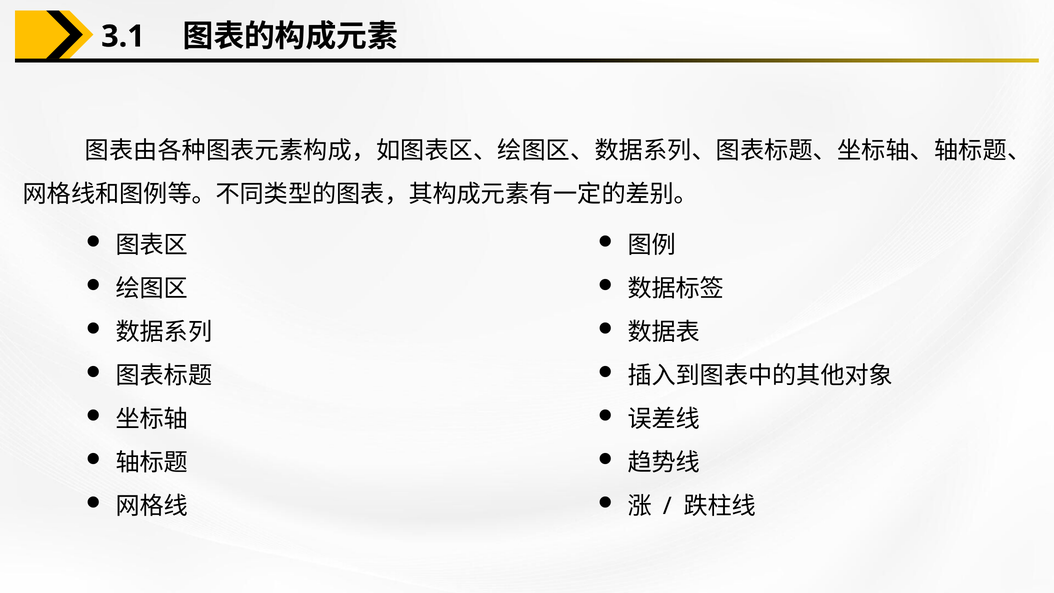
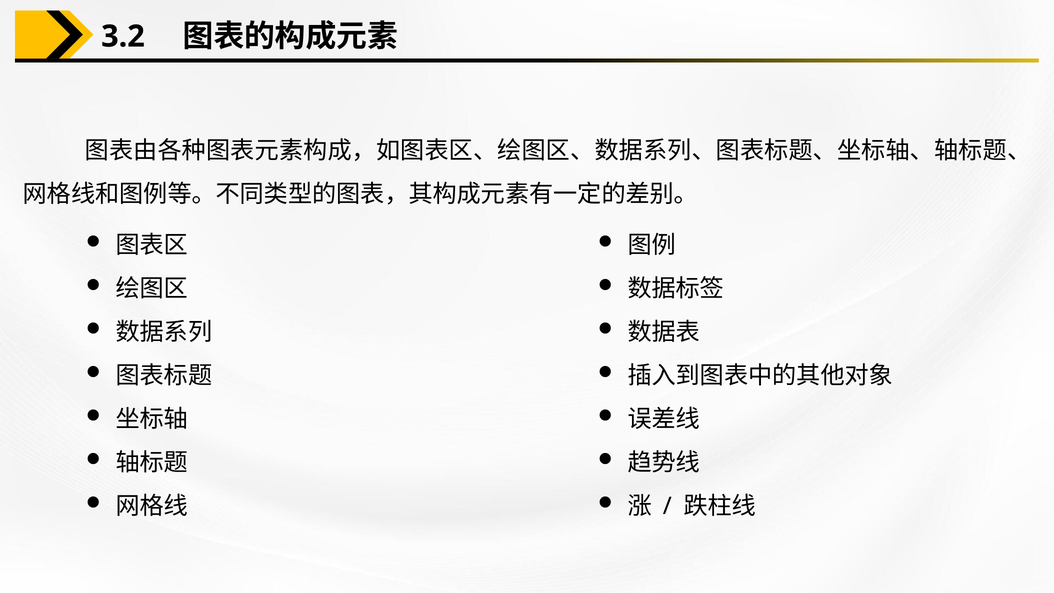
3.1: 3.1 -> 3.2
